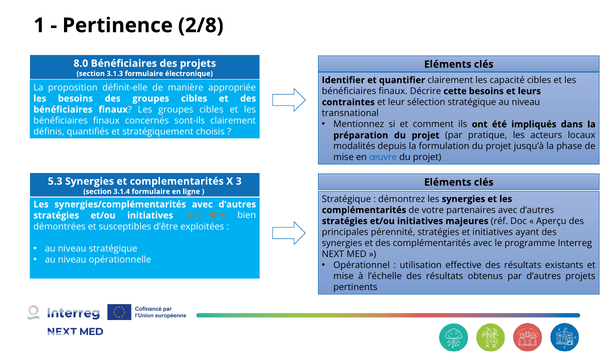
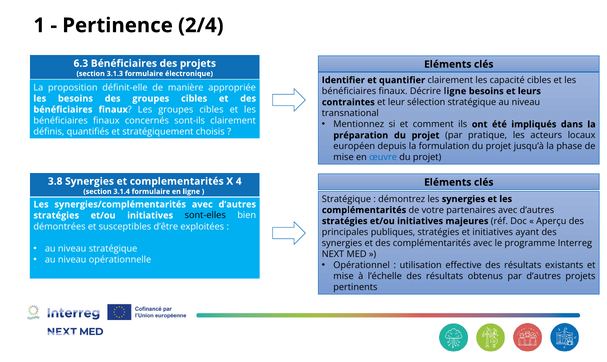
2/8: 2/8 -> 2/4
8.0: 8.0 -> 6.3
Décrire cette: cette -> ligne
modalités: modalités -> européen
5.3: 5.3 -> 3.8
3: 3 -> 4
sont-elles colour: orange -> black
pérennité: pérennité -> publiques
